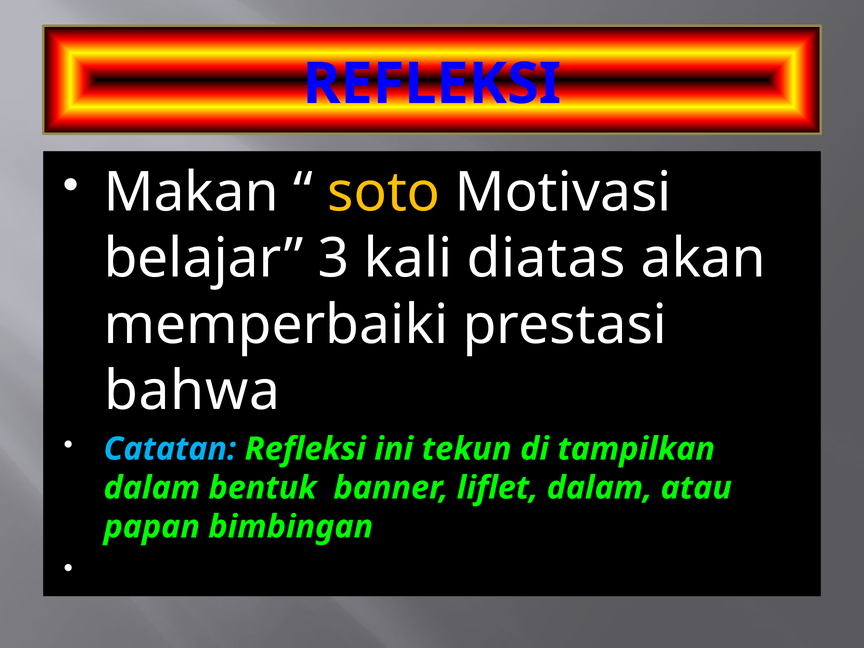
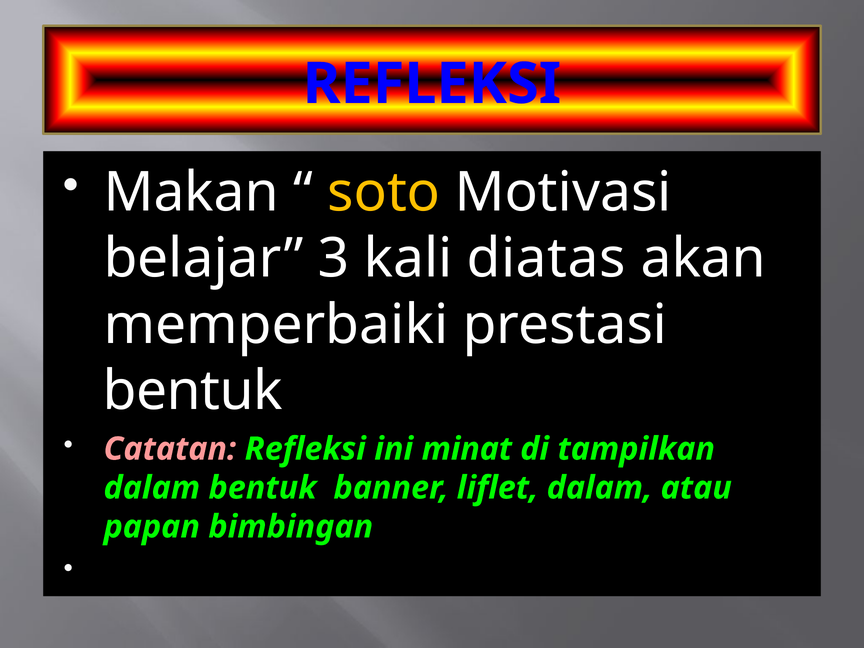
bahwa at (192, 391): bahwa -> bentuk
Catatan colour: light blue -> pink
tekun: tekun -> minat
